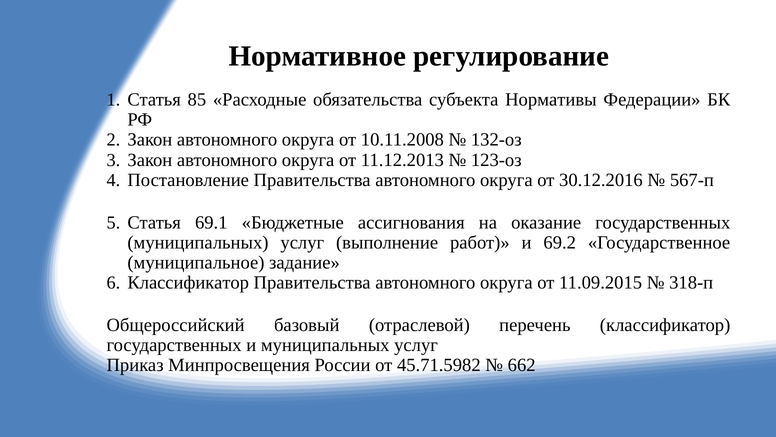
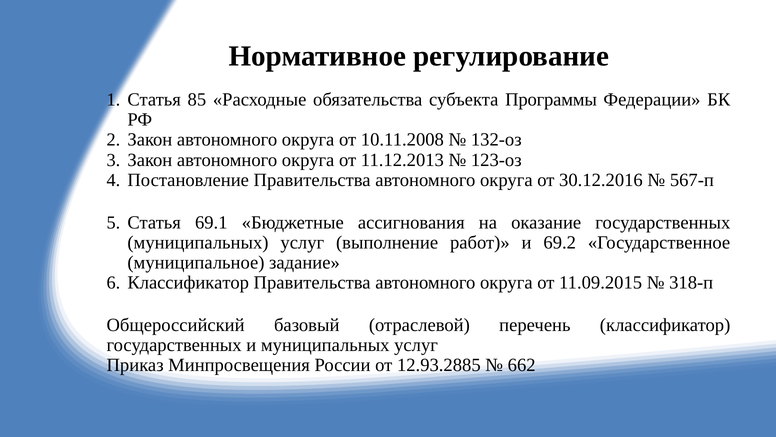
Нормативы: Нормативы -> Программы
45.71.5982: 45.71.5982 -> 12.93.2885
